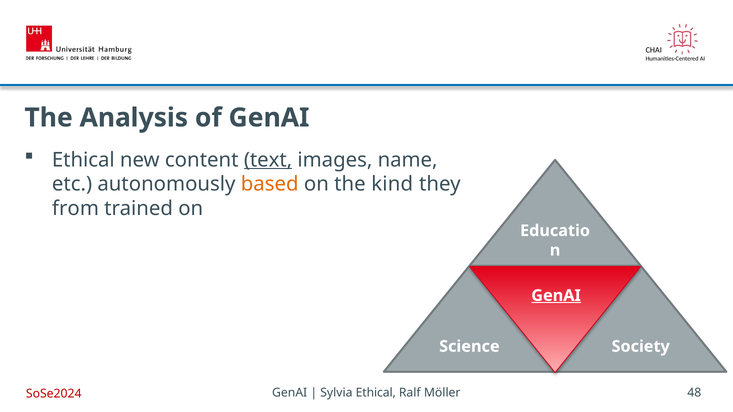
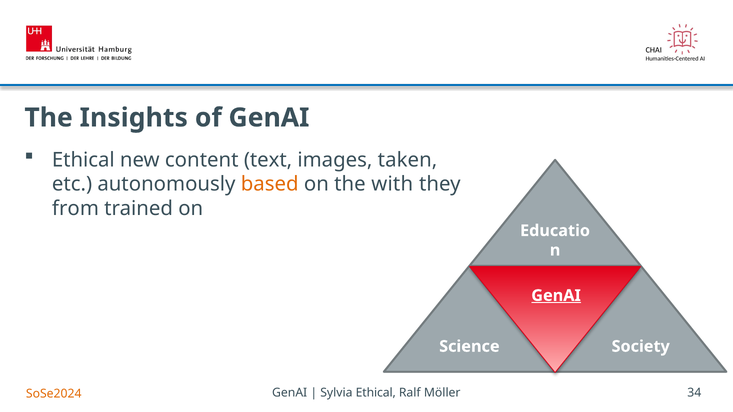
Analysis: Analysis -> Insights
text underline: present -> none
name: name -> taken
kind: kind -> with
48: 48 -> 34
SoSe2024 colour: red -> orange
